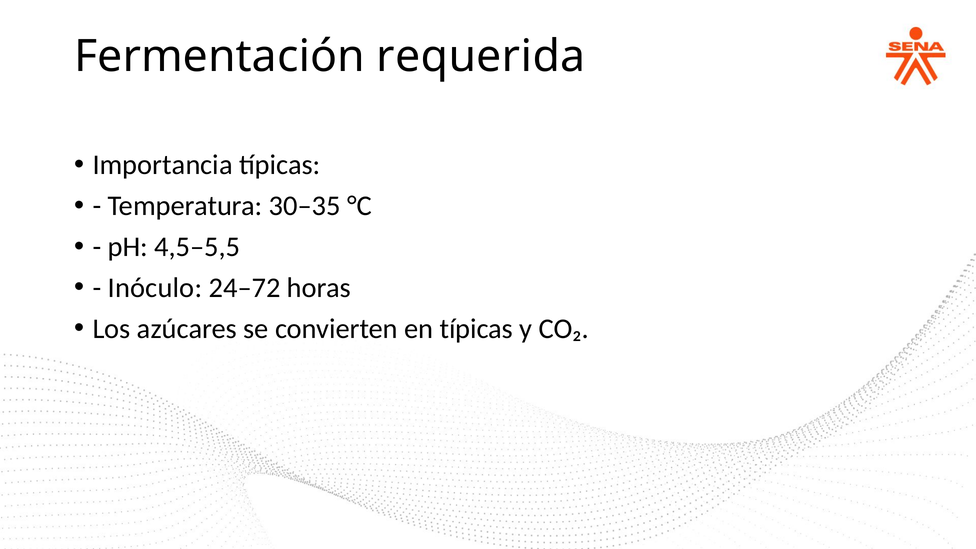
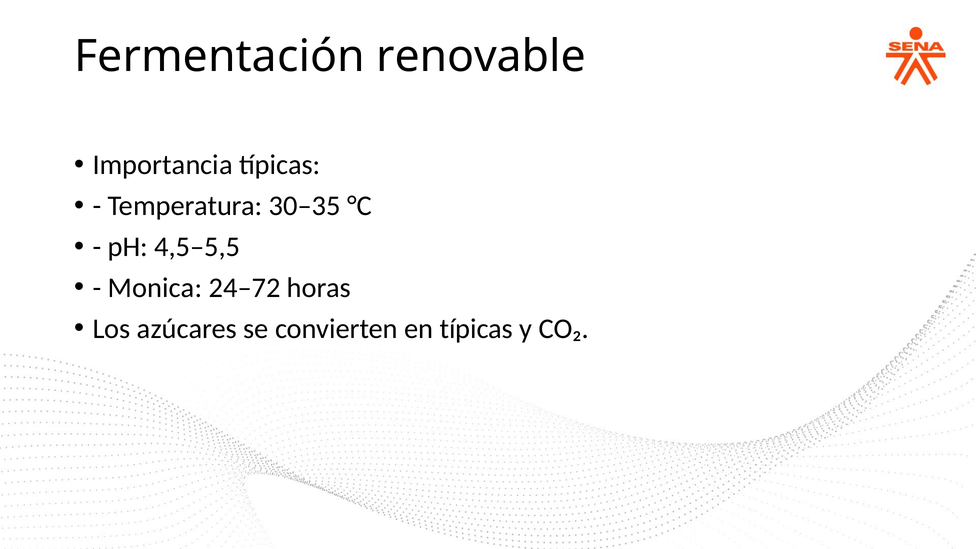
requerida: requerida -> renovable
Inóculo: Inóculo -> Monica
